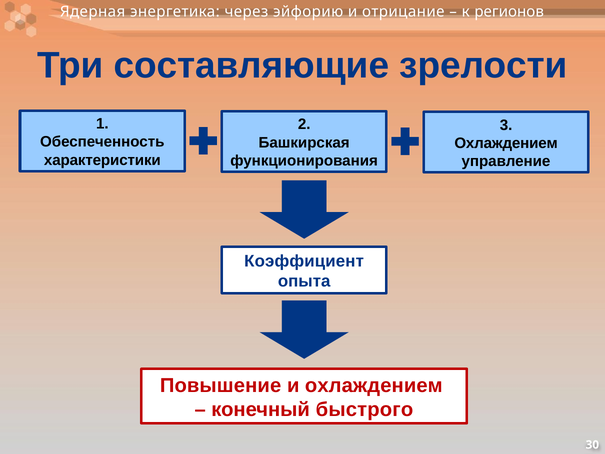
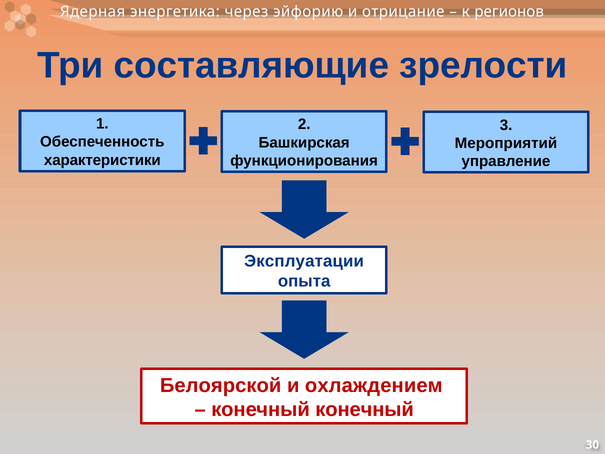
Охлаждением at (506, 143): Охлаждением -> Мероприятий
Коэффициент: Коэффициент -> Эксплуатации
Повышение: Повышение -> Белоярской
конечный быстрого: быстрого -> конечный
